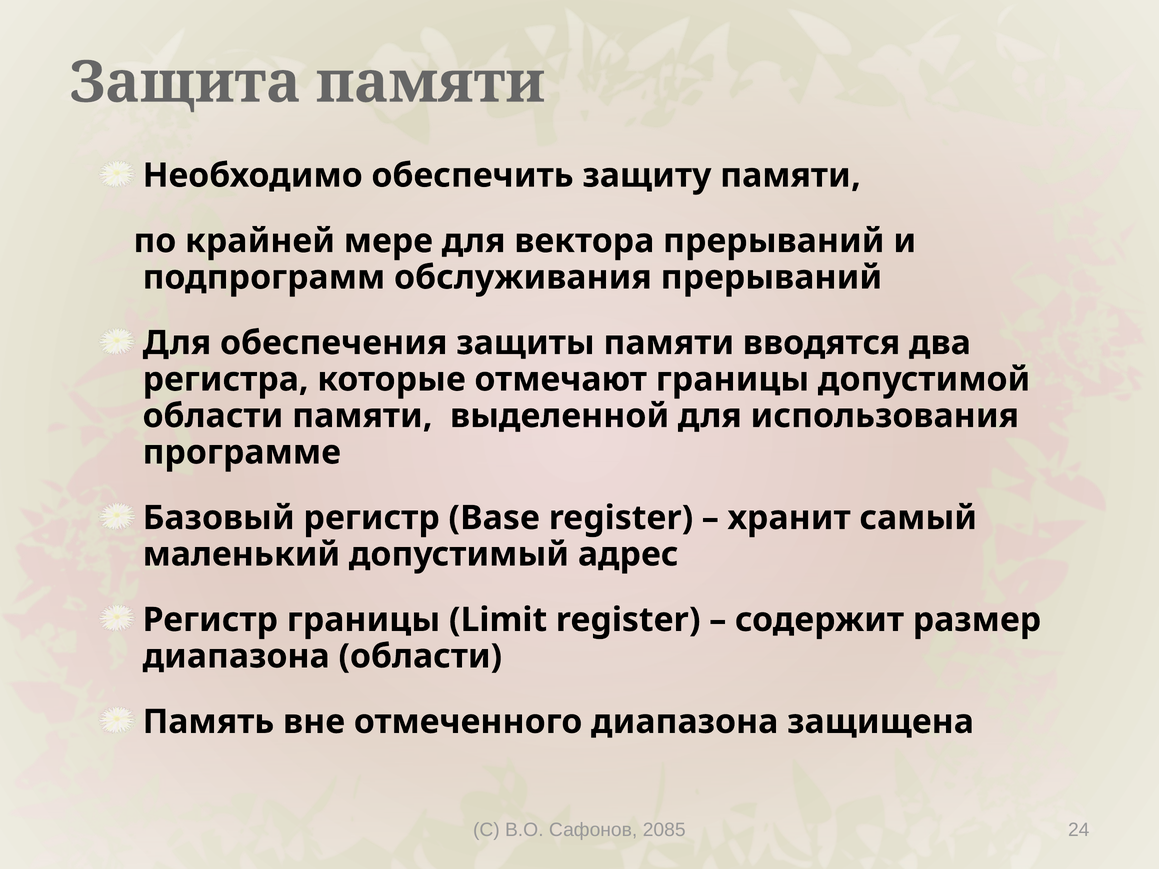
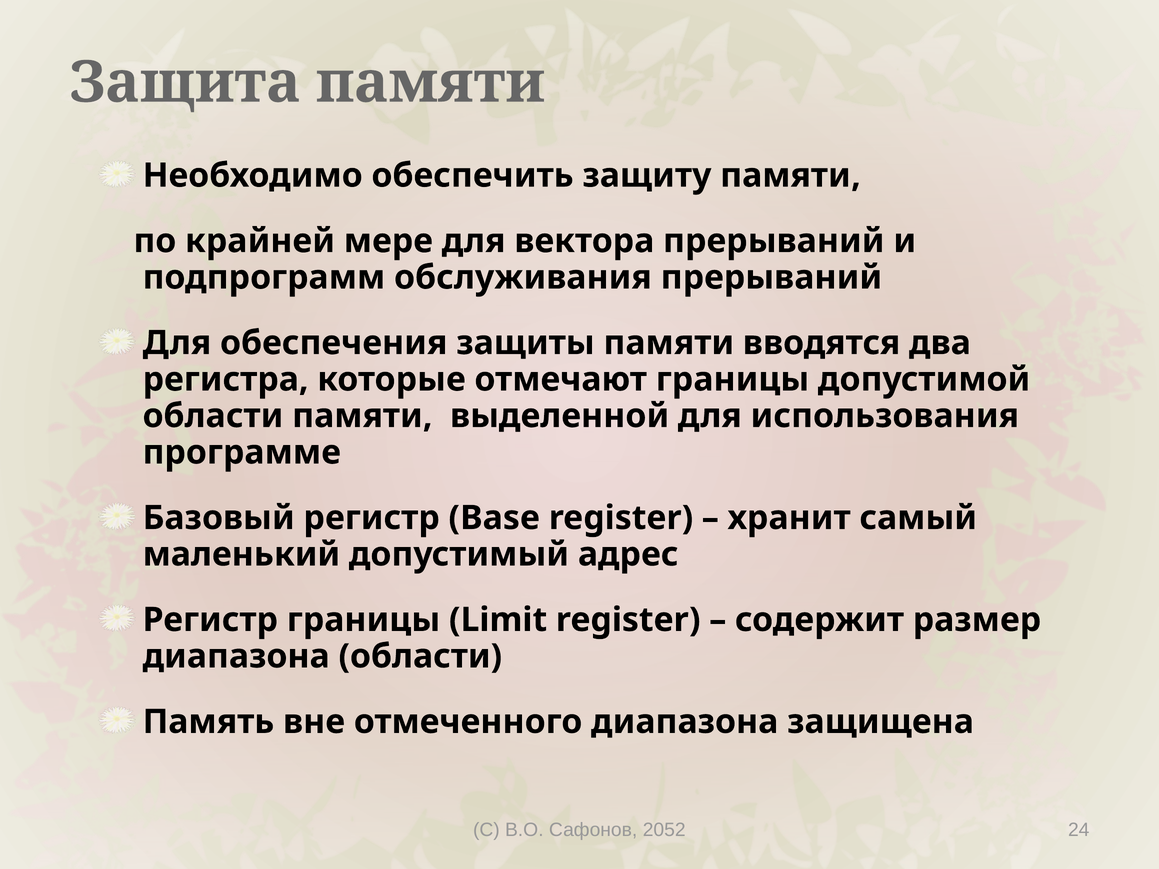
2085: 2085 -> 2052
